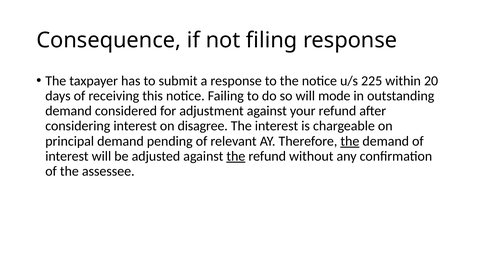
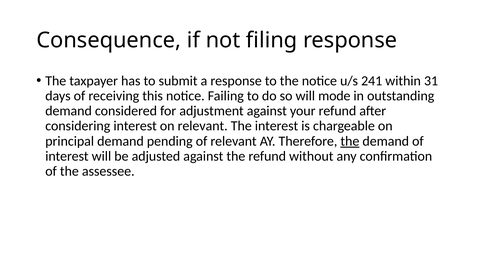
225: 225 -> 241
20: 20 -> 31
on disagree: disagree -> relevant
the at (236, 156) underline: present -> none
